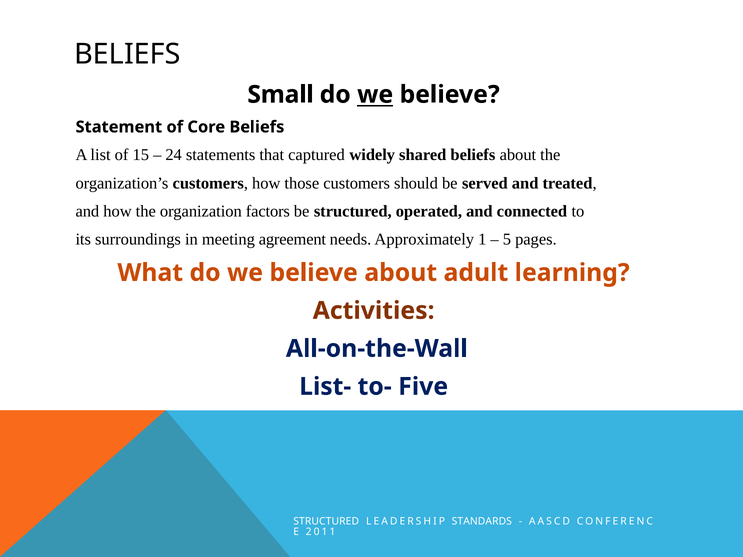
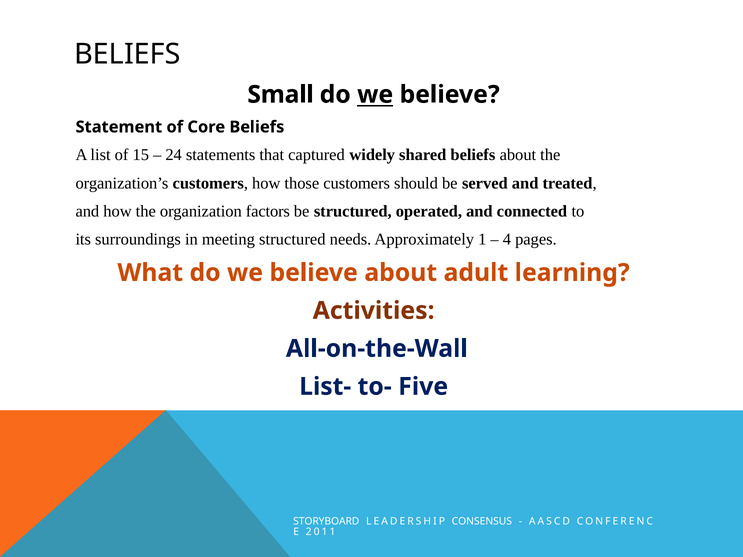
meeting agreement: agreement -> structured
5: 5 -> 4
STRUCTURED at (326, 522): STRUCTURED -> STORYBOARD
STANDARDS: STANDARDS -> CONSENSUS
